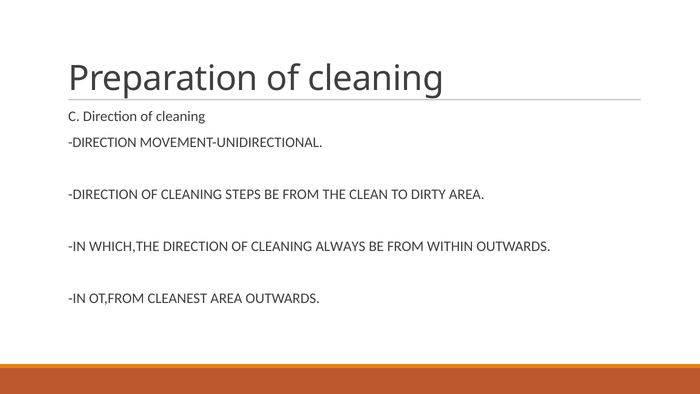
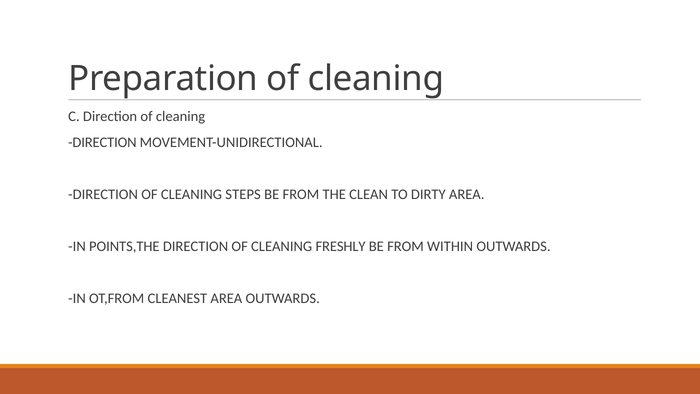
WHICH,THE: WHICH,THE -> POINTS,THE
ALWAYS: ALWAYS -> FRESHLY
